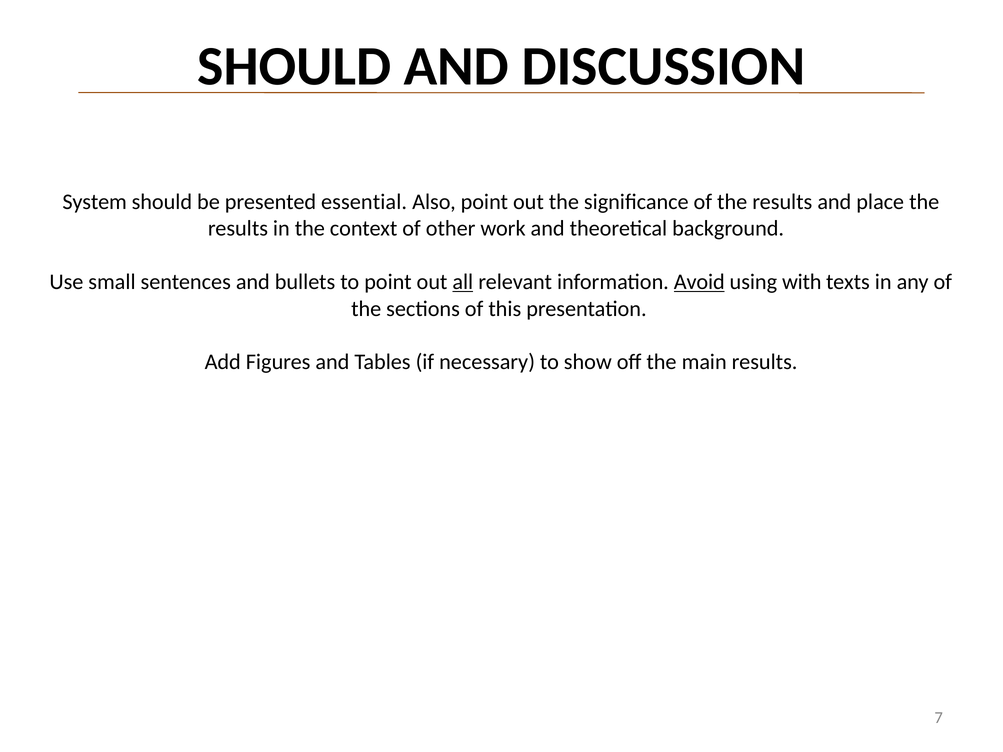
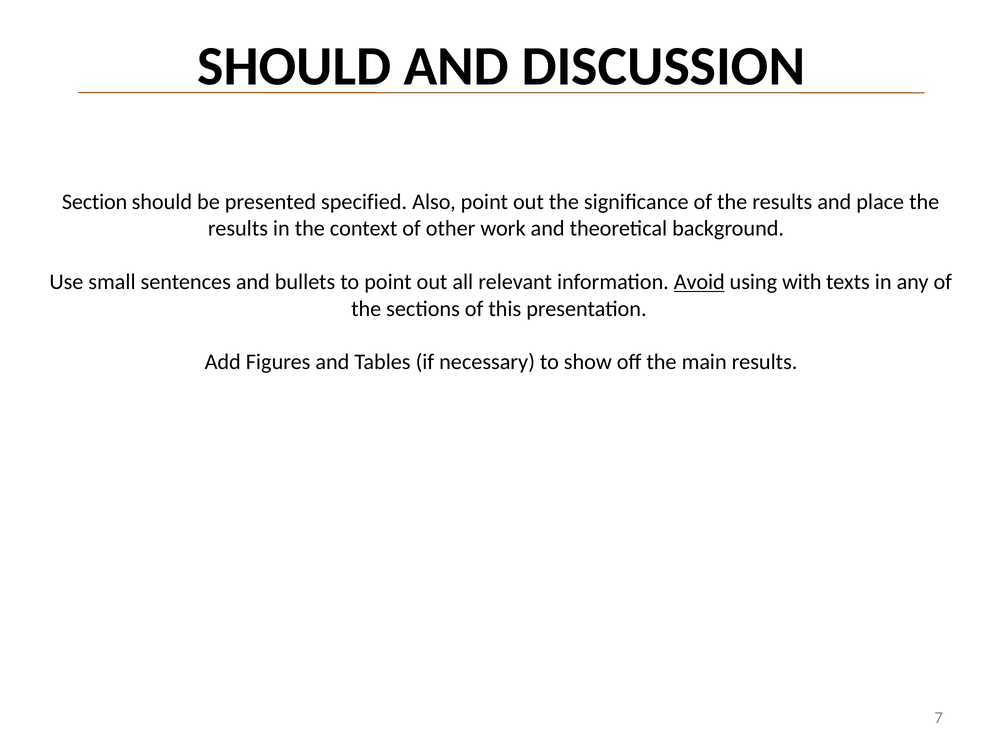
System: System -> Section
essential: essential -> specified
all underline: present -> none
